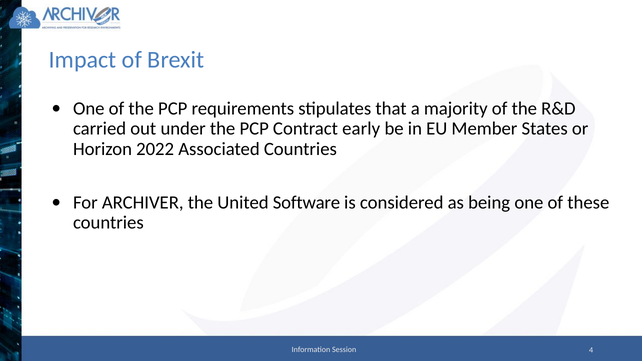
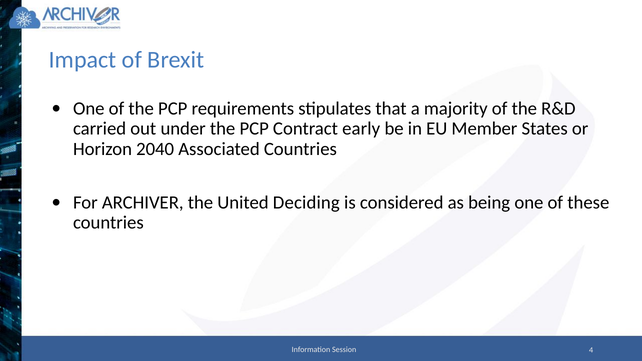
2022: 2022 -> 2040
Software: Software -> Deciding
